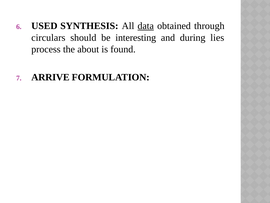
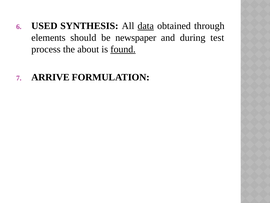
circulars: circulars -> elements
interesting: interesting -> newspaper
lies: lies -> test
found underline: none -> present
